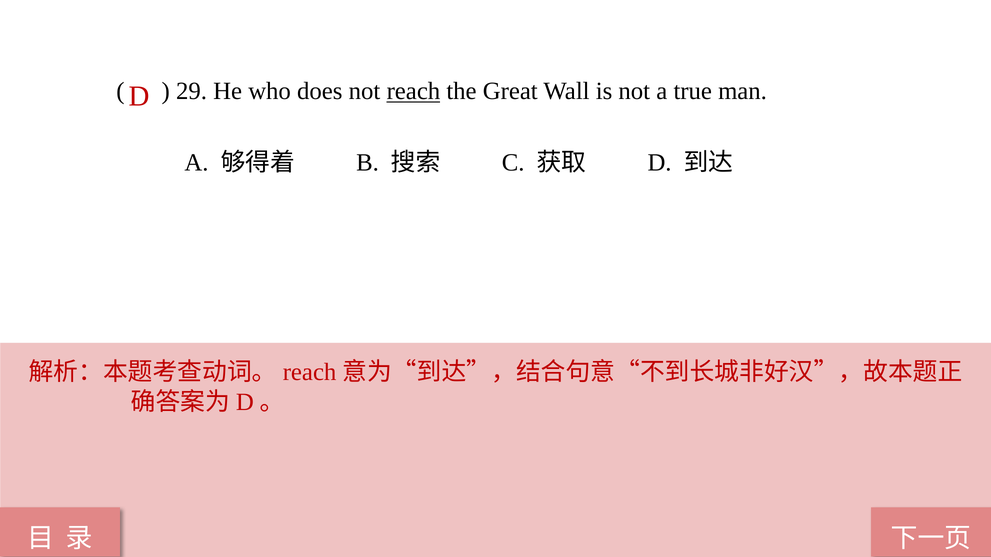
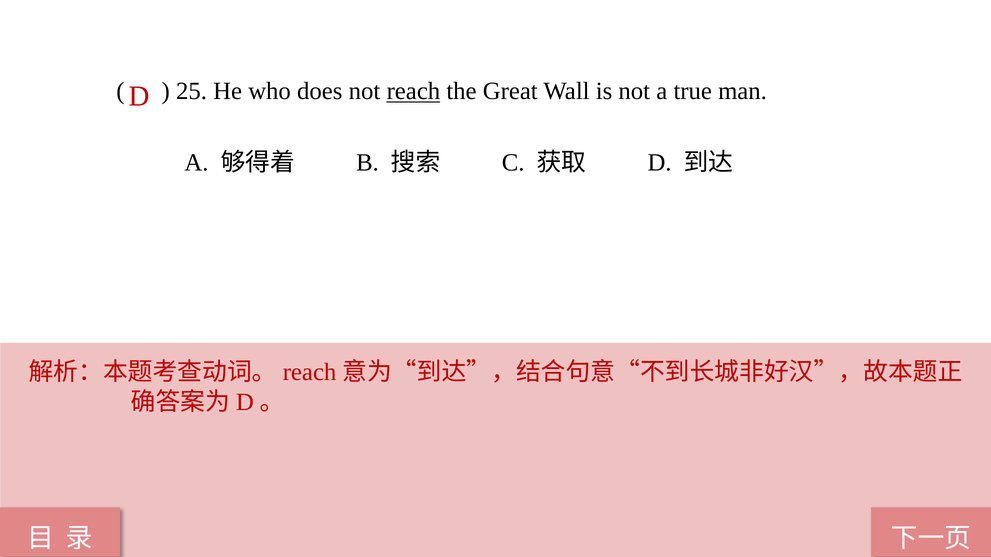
29: 29 -> 25
